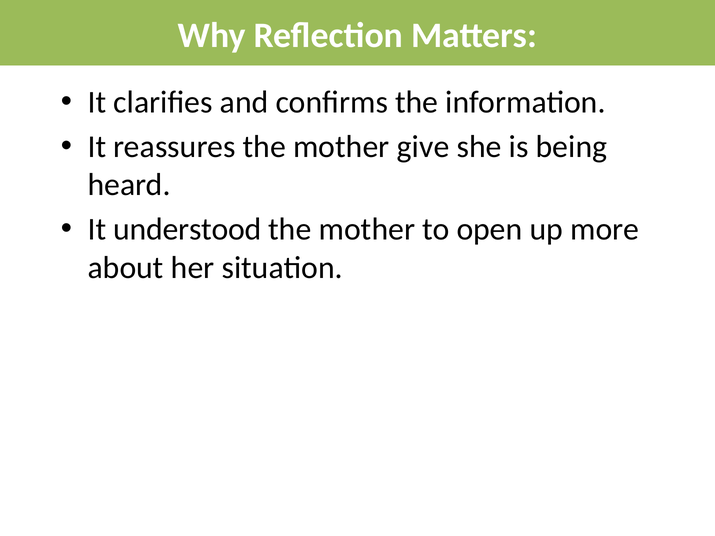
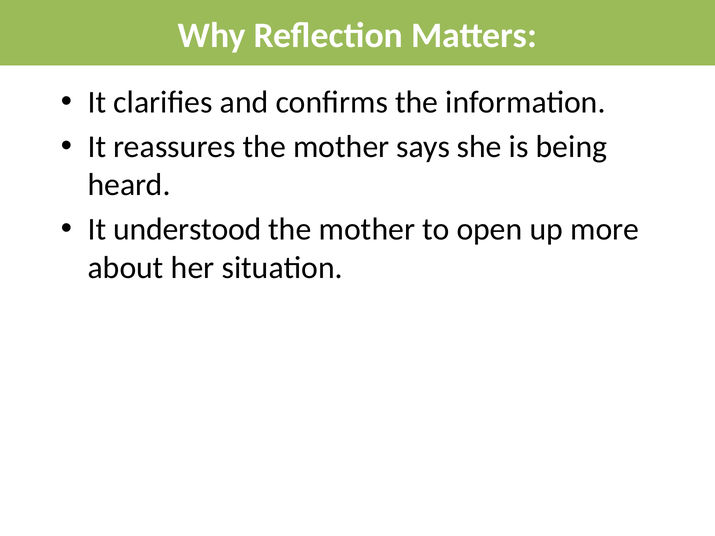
give: give -> says
